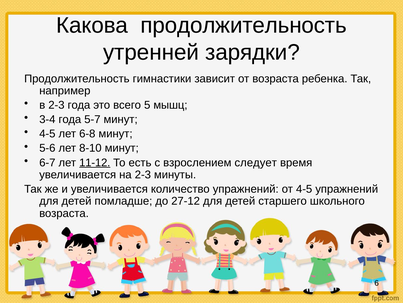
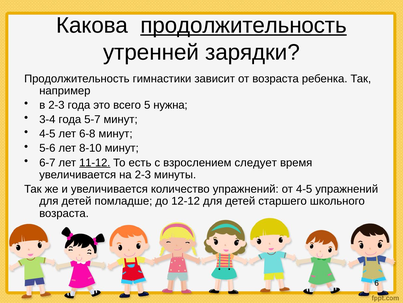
продолжительность at (244, 25) underline: none -> present
мышц: мышц -> нужна
27-12: 27-12 -> 12-12
